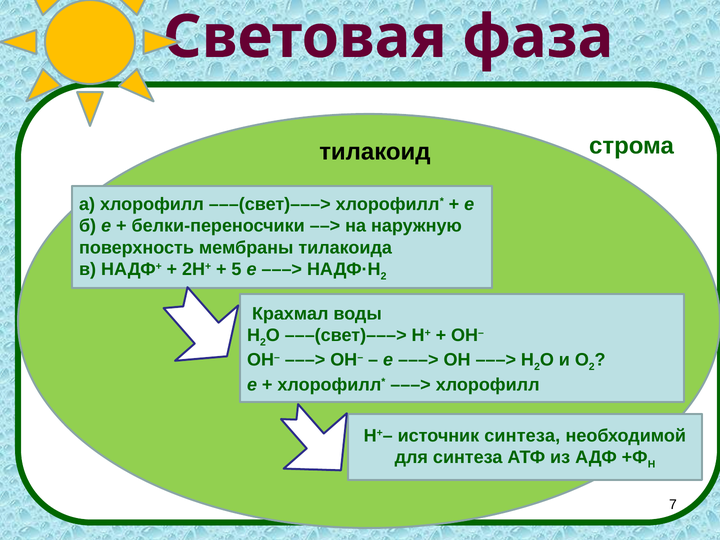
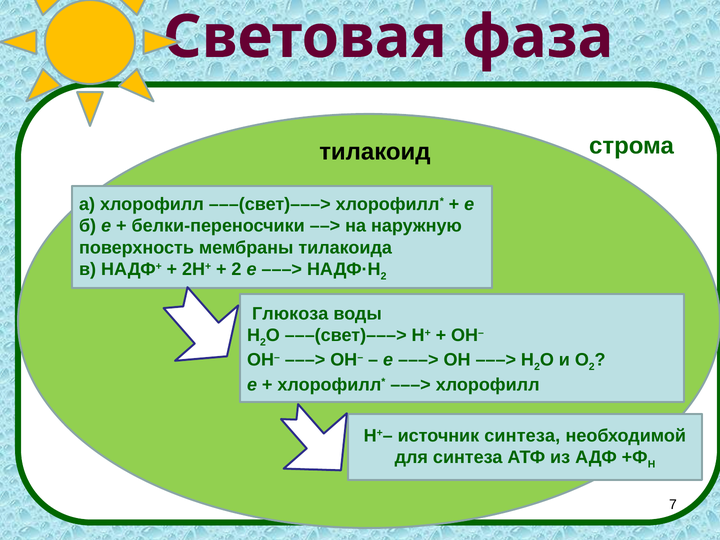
5 at (236, 269): 5 -> 2
Крахмал: Крахмал -> Глюкоза
